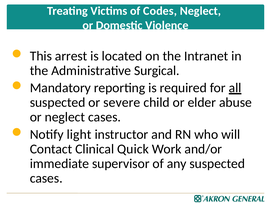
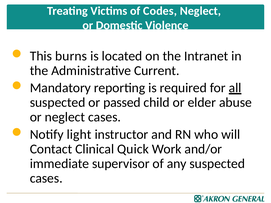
arrest: arrest -> burns
Surgical: Surgical -> Current
severe: severe -> passed
